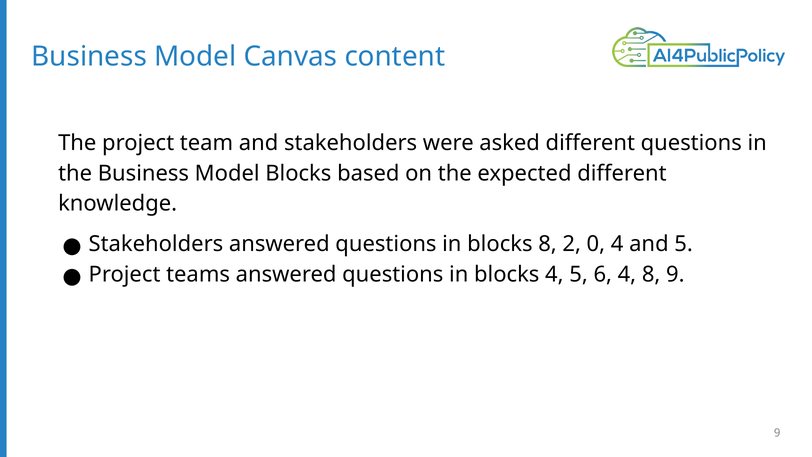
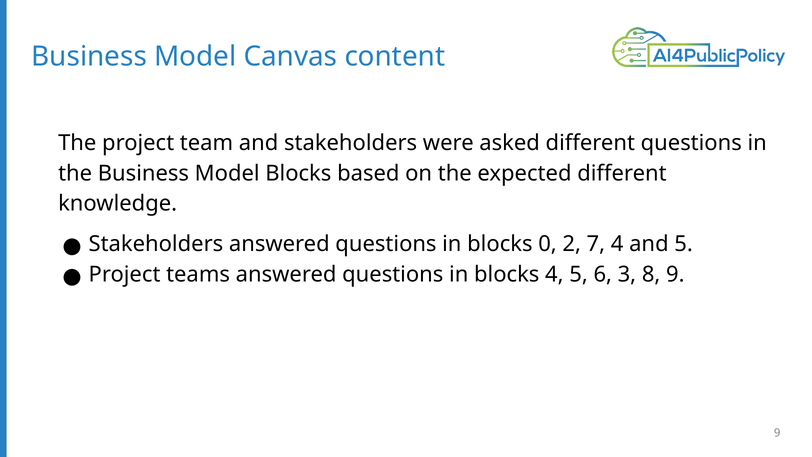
blocks 8: 8 -> 0
0: 0 -> 7
6 4: 4 -> 3
